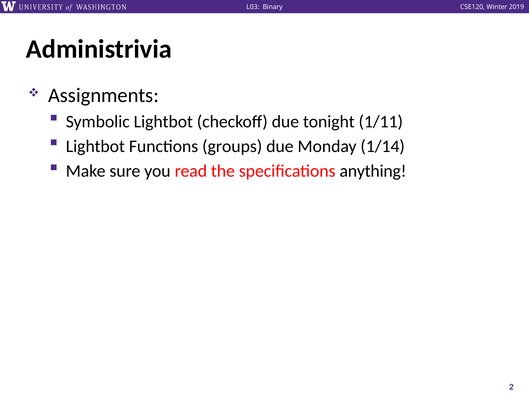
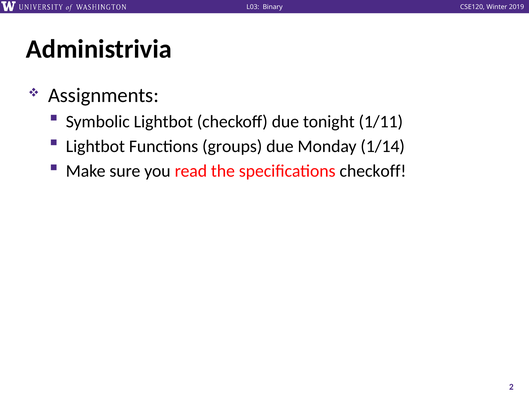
specifications anything: anything -> checkoff
